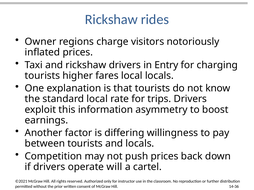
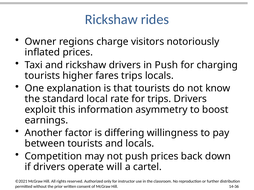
in Entry: Entry -> Push
fares local: local -> trips
